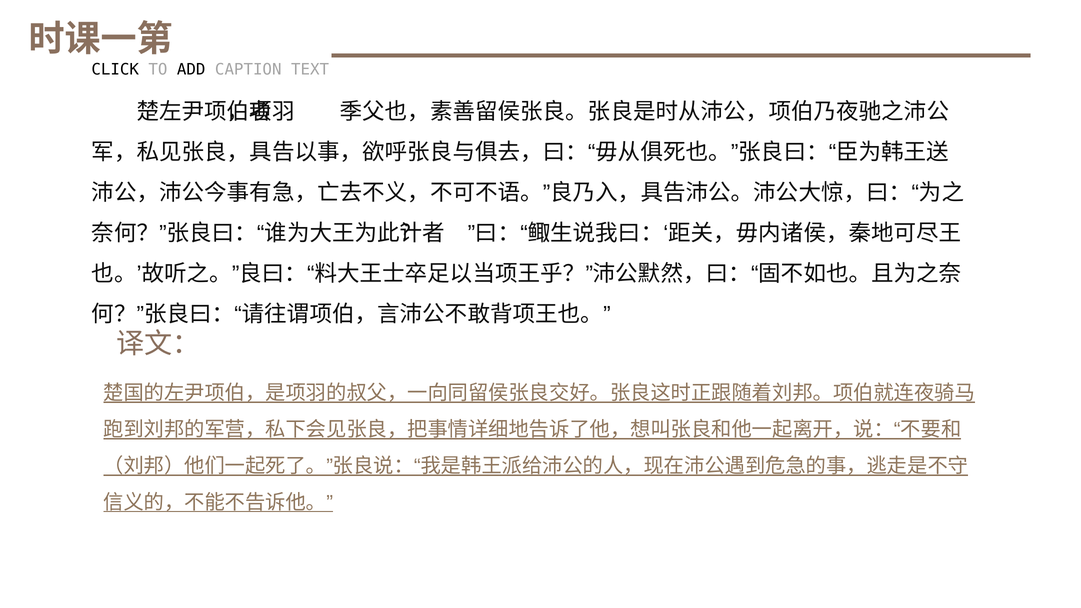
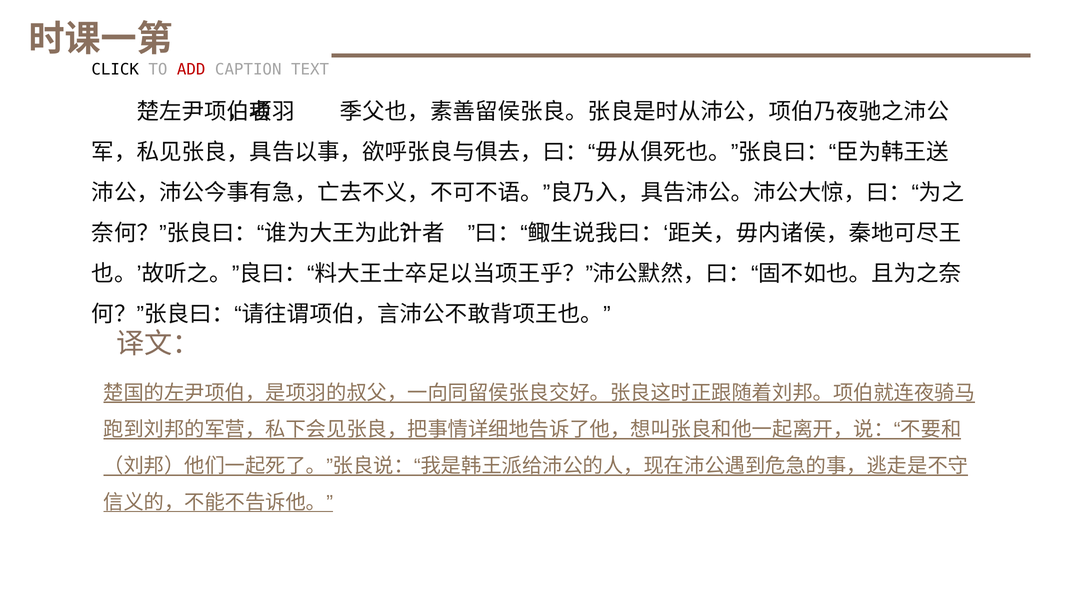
ADD colour: black -> red
